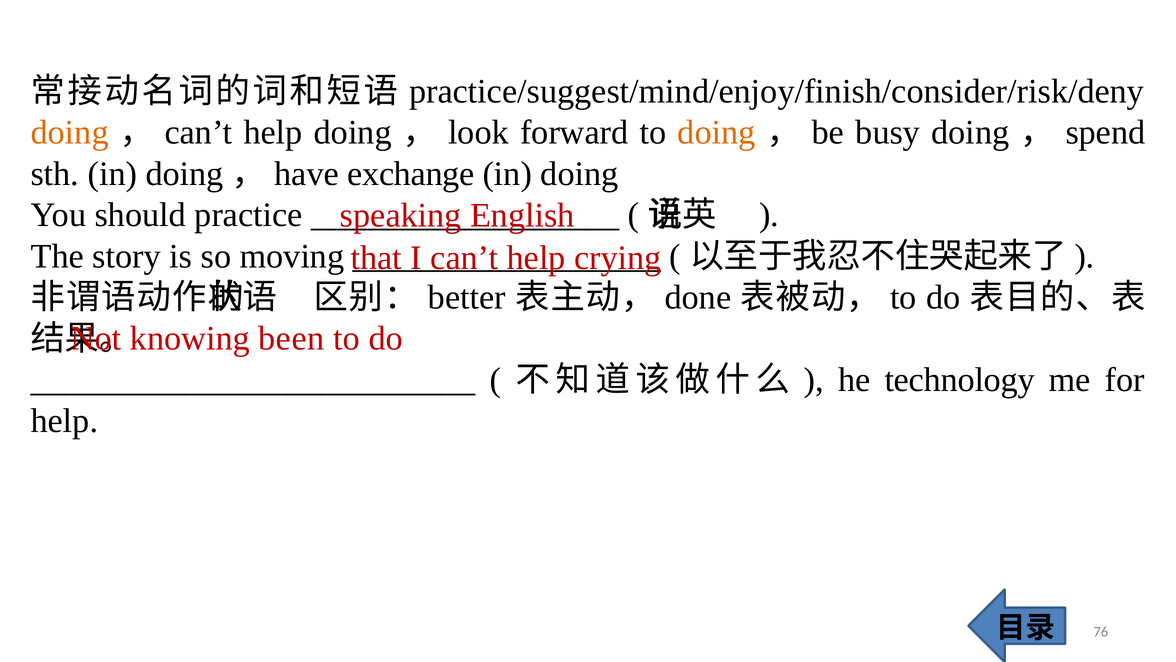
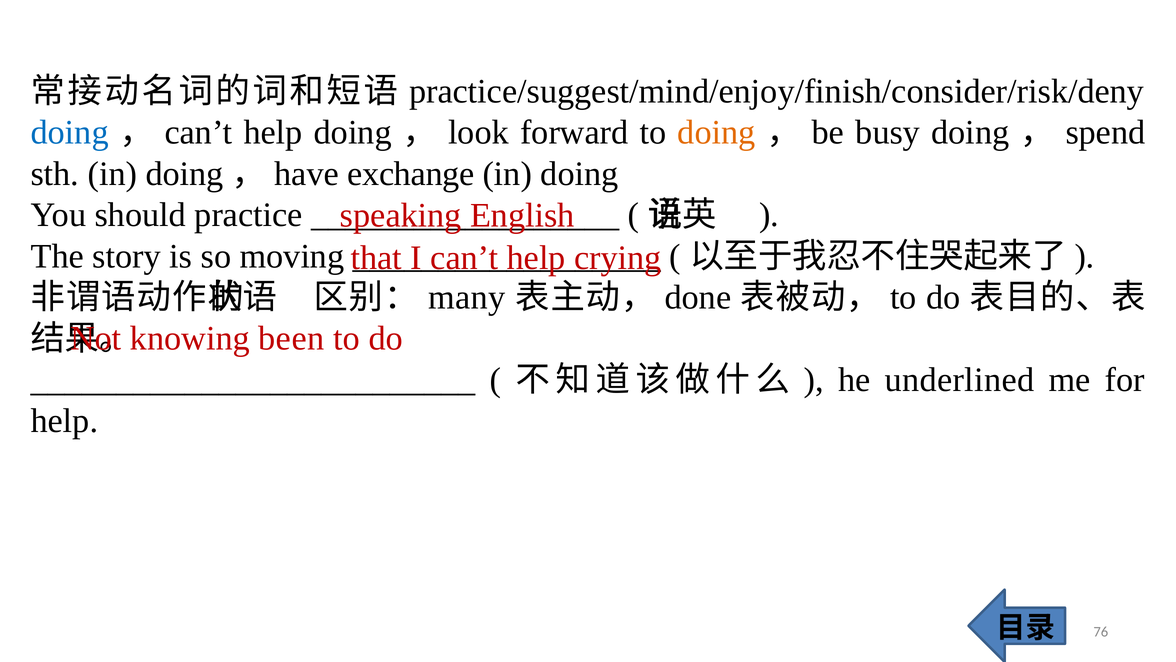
doing at (70, 133) colour: orange -> blue
better: better -> many
technology: technology -> underlined
